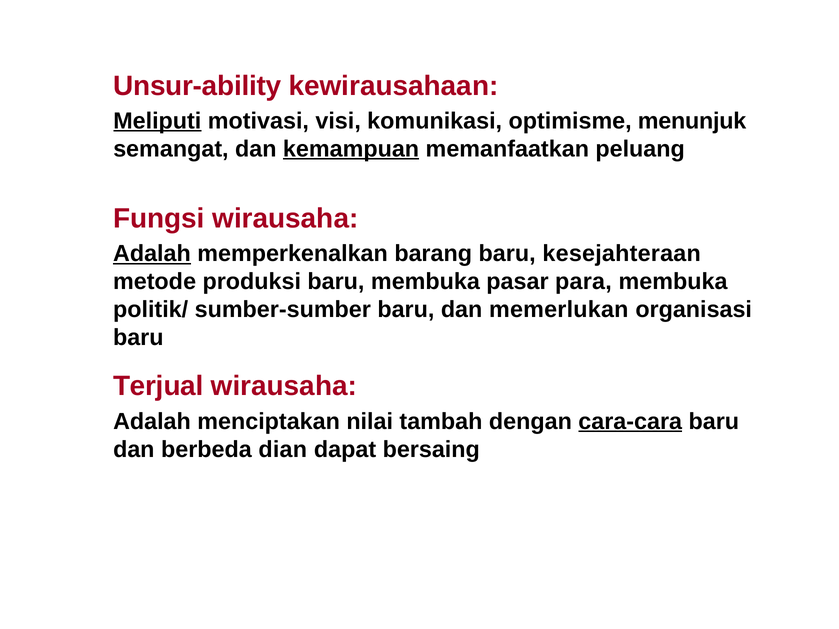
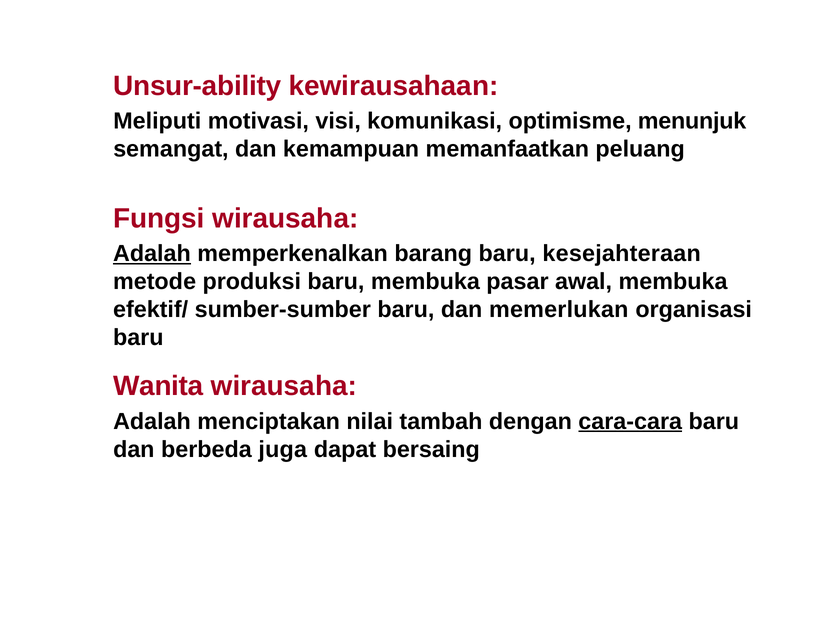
Meliputi underline: present -> none
kemampuan underline: present -> none
para: para -> awal
politik/: politik/ -> efektif/
Terjual: Terjual -> Wanita
dian: dian -> juga
